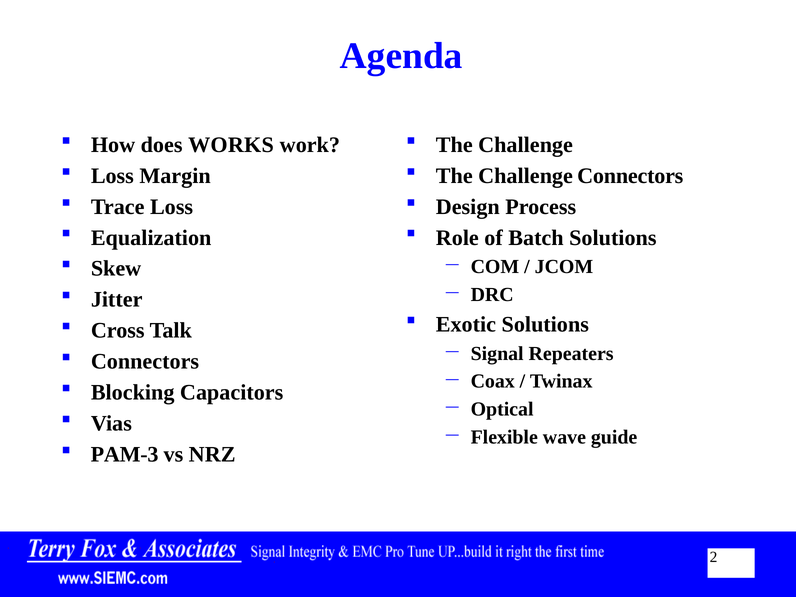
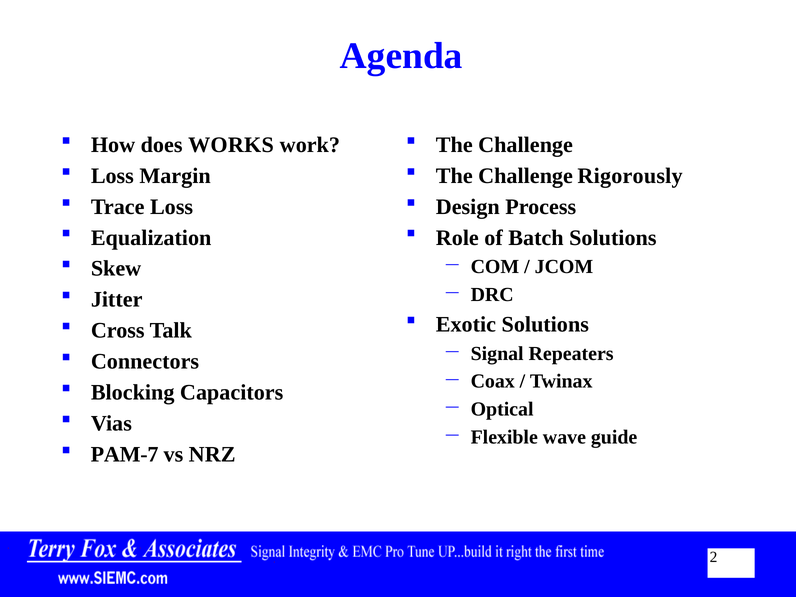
Challenge Connectors: Connectors -> Rigorously
PAM-3: PAM-3 -> PAM-7
